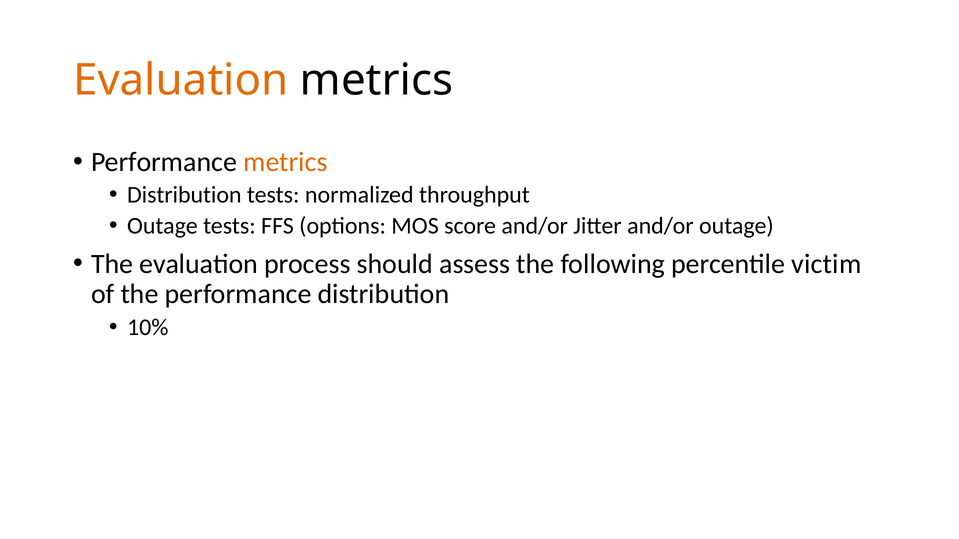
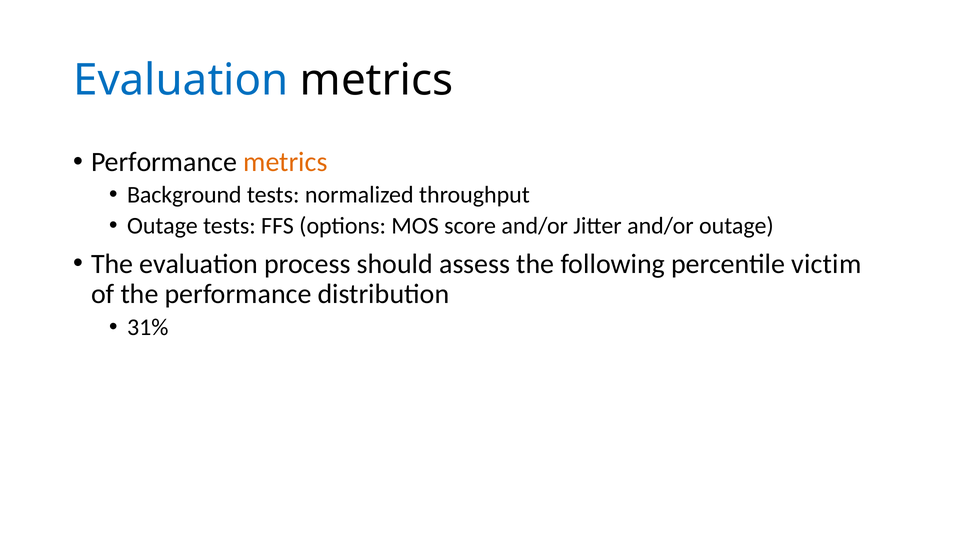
Evaluation at (181, 81) colour: orange -> blue
Distribution at (184, 195): Distribution -> Background
10%: 10% -> 31%
